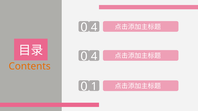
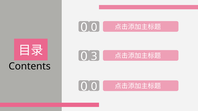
4 at (94, 27): 4 -> 0
4 at (94, 56): 4 -> 3
Contents colour: orange -> black
1 at (94, 87): 1 -> 0
